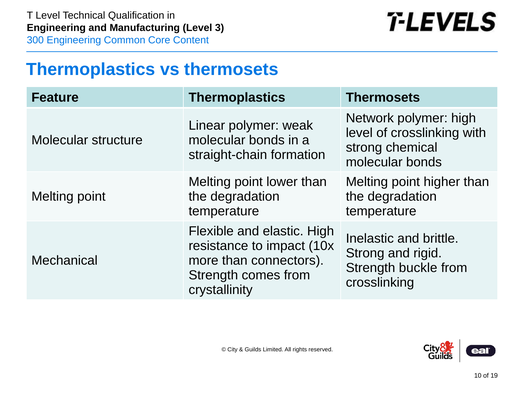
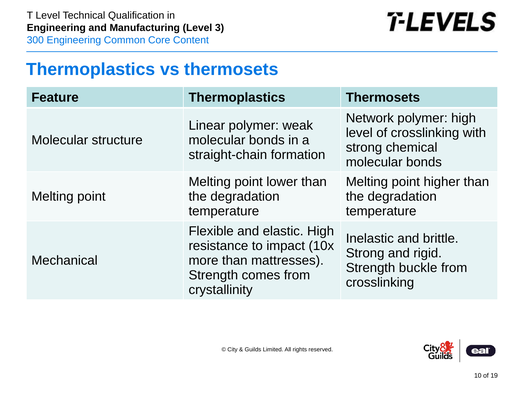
connectors: connectors -> mattresses
